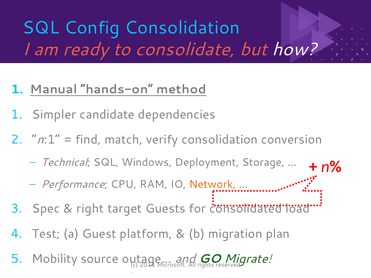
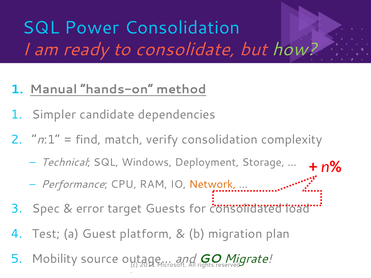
Config: Config -> Power
how colour: white -> light green
conversion: conversion -> complexity
right: right -> error
